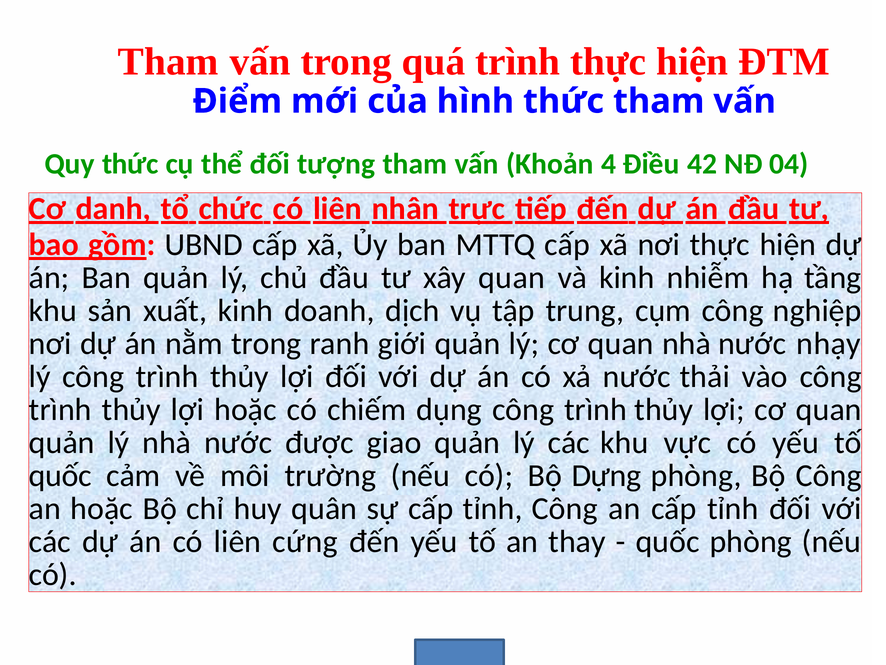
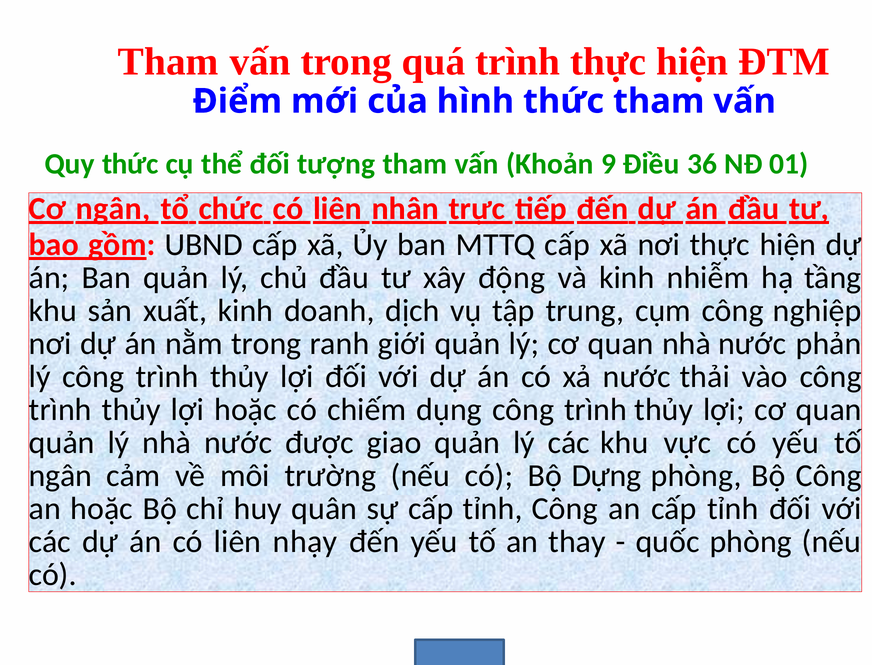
4: 4 -> 9
42: 42 -> 36
04: 04 -> 01
Cơ danh: danh -> ngân
xây quan: quan -> động
nhạy: nhạy -> phản
quốc at (60, 475): quốc -> ngân
cứng: cứng -> nhạy
